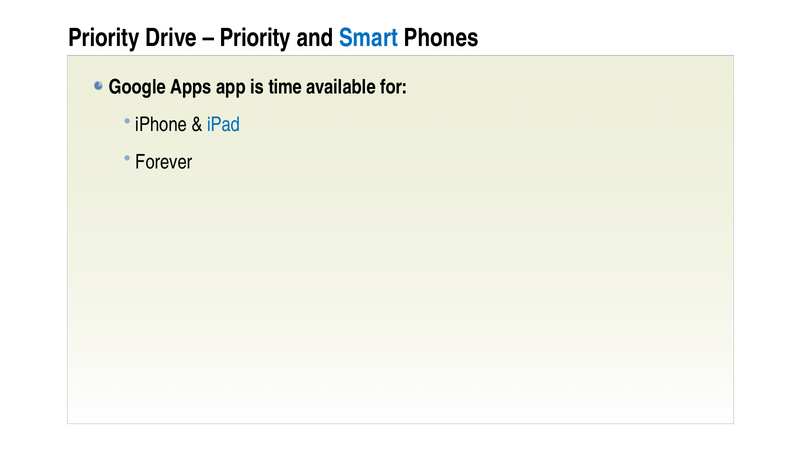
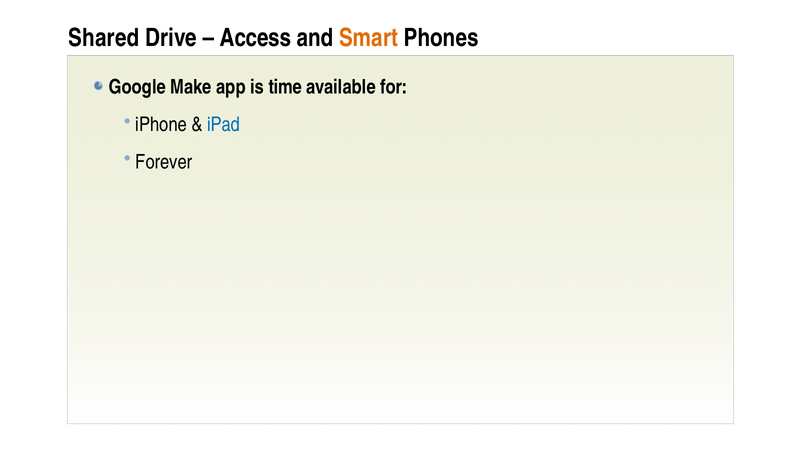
Priority at (104, 38): Priority -> Shared
Priority at (255, 38): Priority -> Access
Smart colour: blue -> orange
Apps: Apps -> Make
